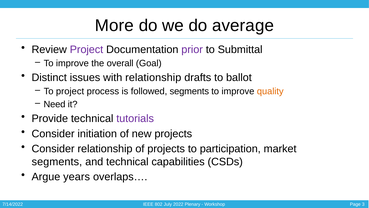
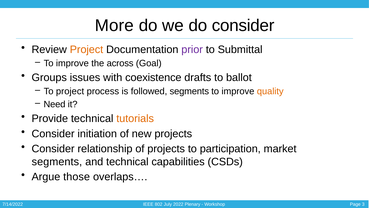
do average: average -> consider
Project at (86, 49) colour: purple -> orange
overall: overall -> across
Distinct: Distinct -> Groups
with relationship: relationship -> coexistence
tutorials colour: purple -> orange
years: years -> those
